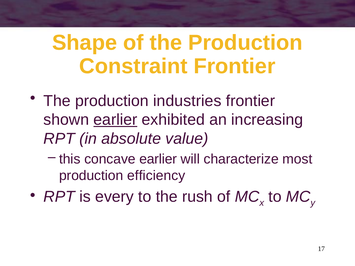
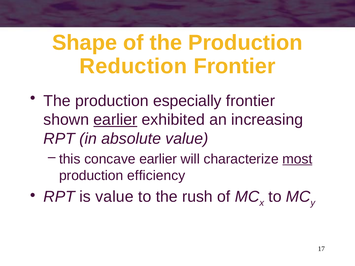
Constraint: Constraint -> Reduction
industries: industries -> especially
most underline: none -> present
is every: every -> value
